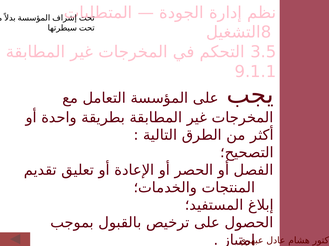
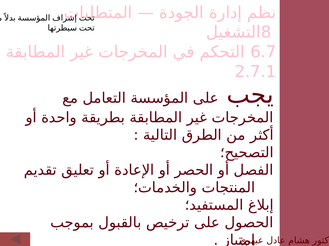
3.5: 3.5 -> 6.7
9.1.1: 9.1.1 -> 2.7.1
